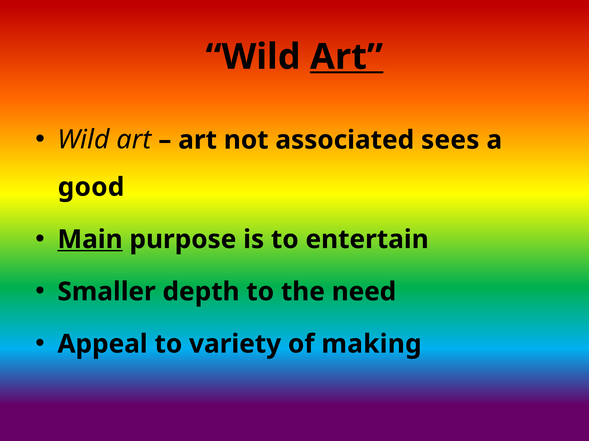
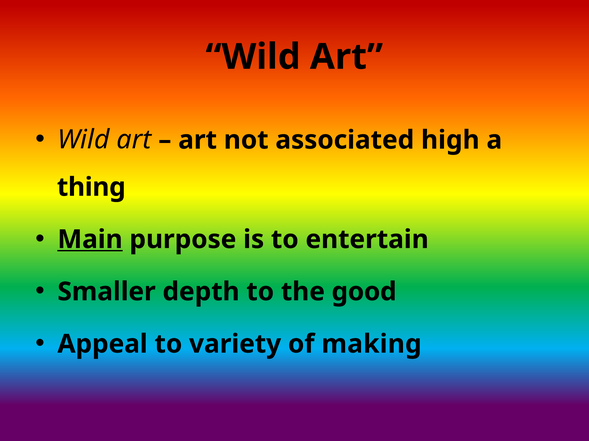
Art at (346, 57) underline: present -> none
sees: sees -> high
good: good -> thing
need: need -> good
